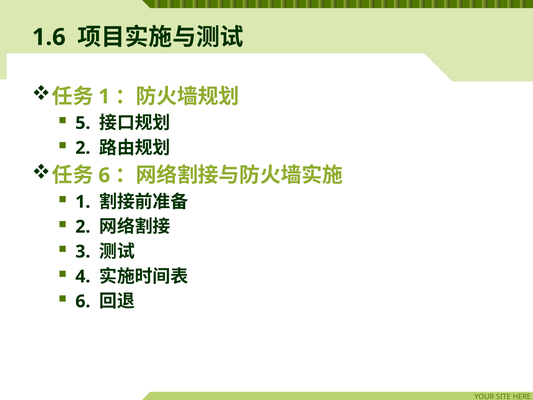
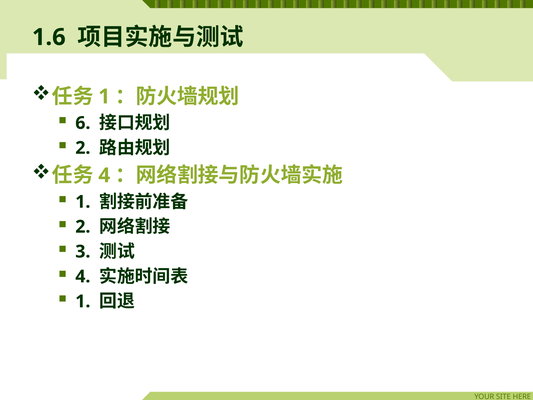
5: 5 -> 6
6 at (104, 175): 6 -> 4
6 at (83, 301): 6 -> 1
